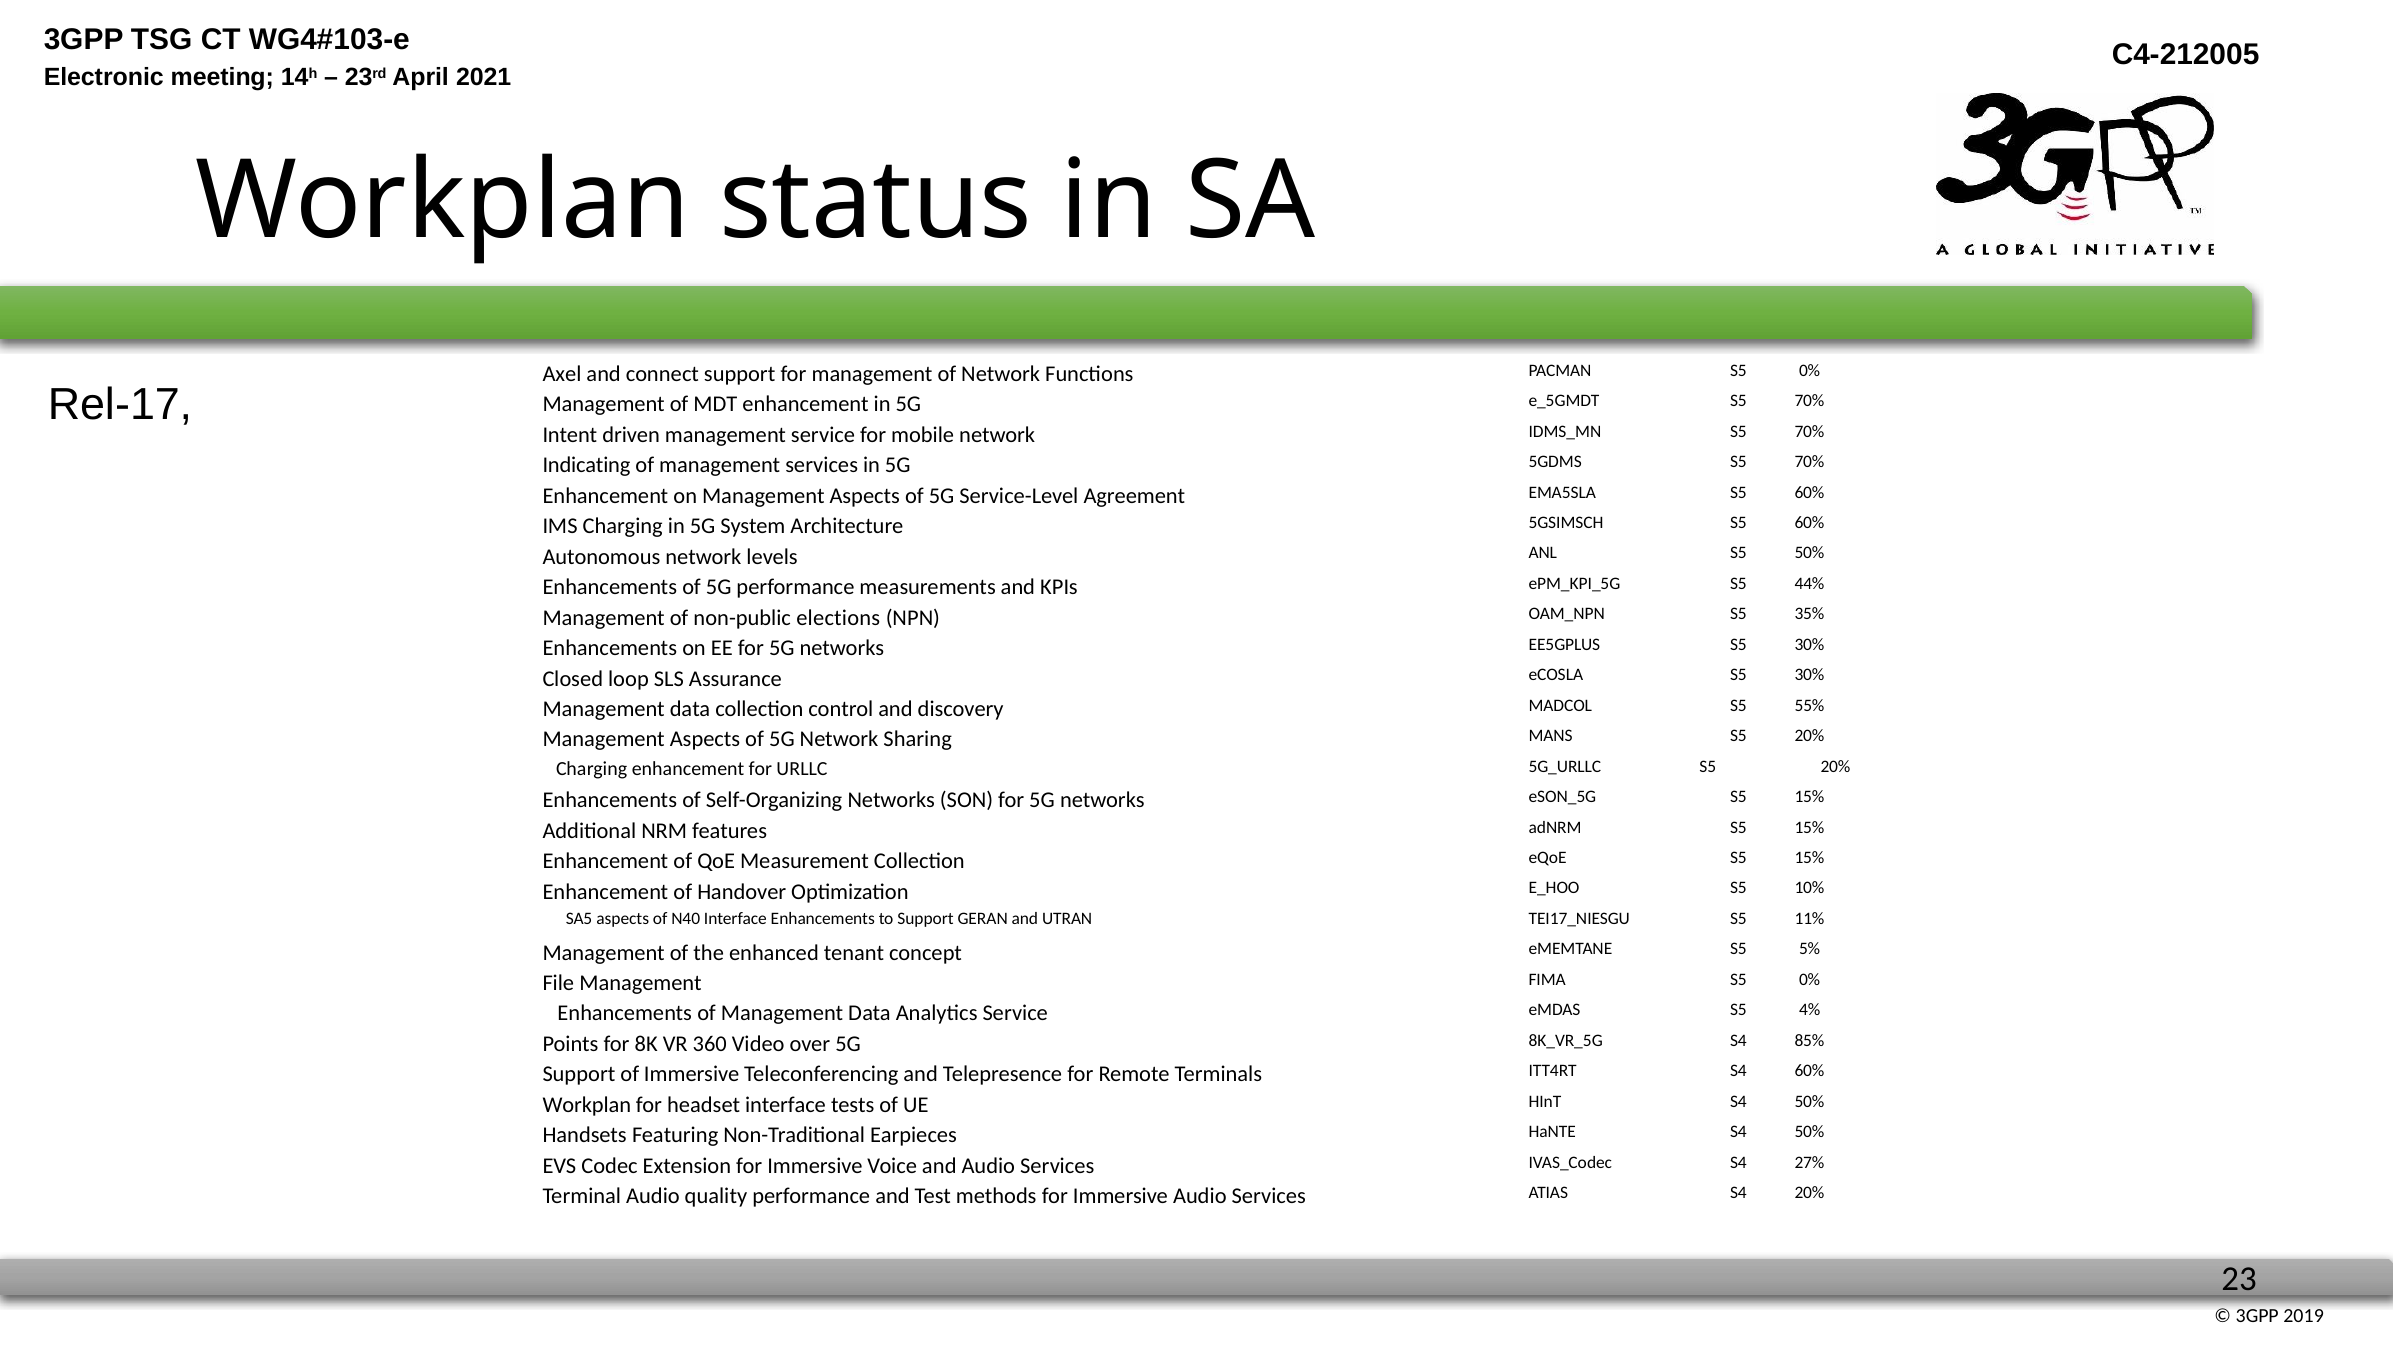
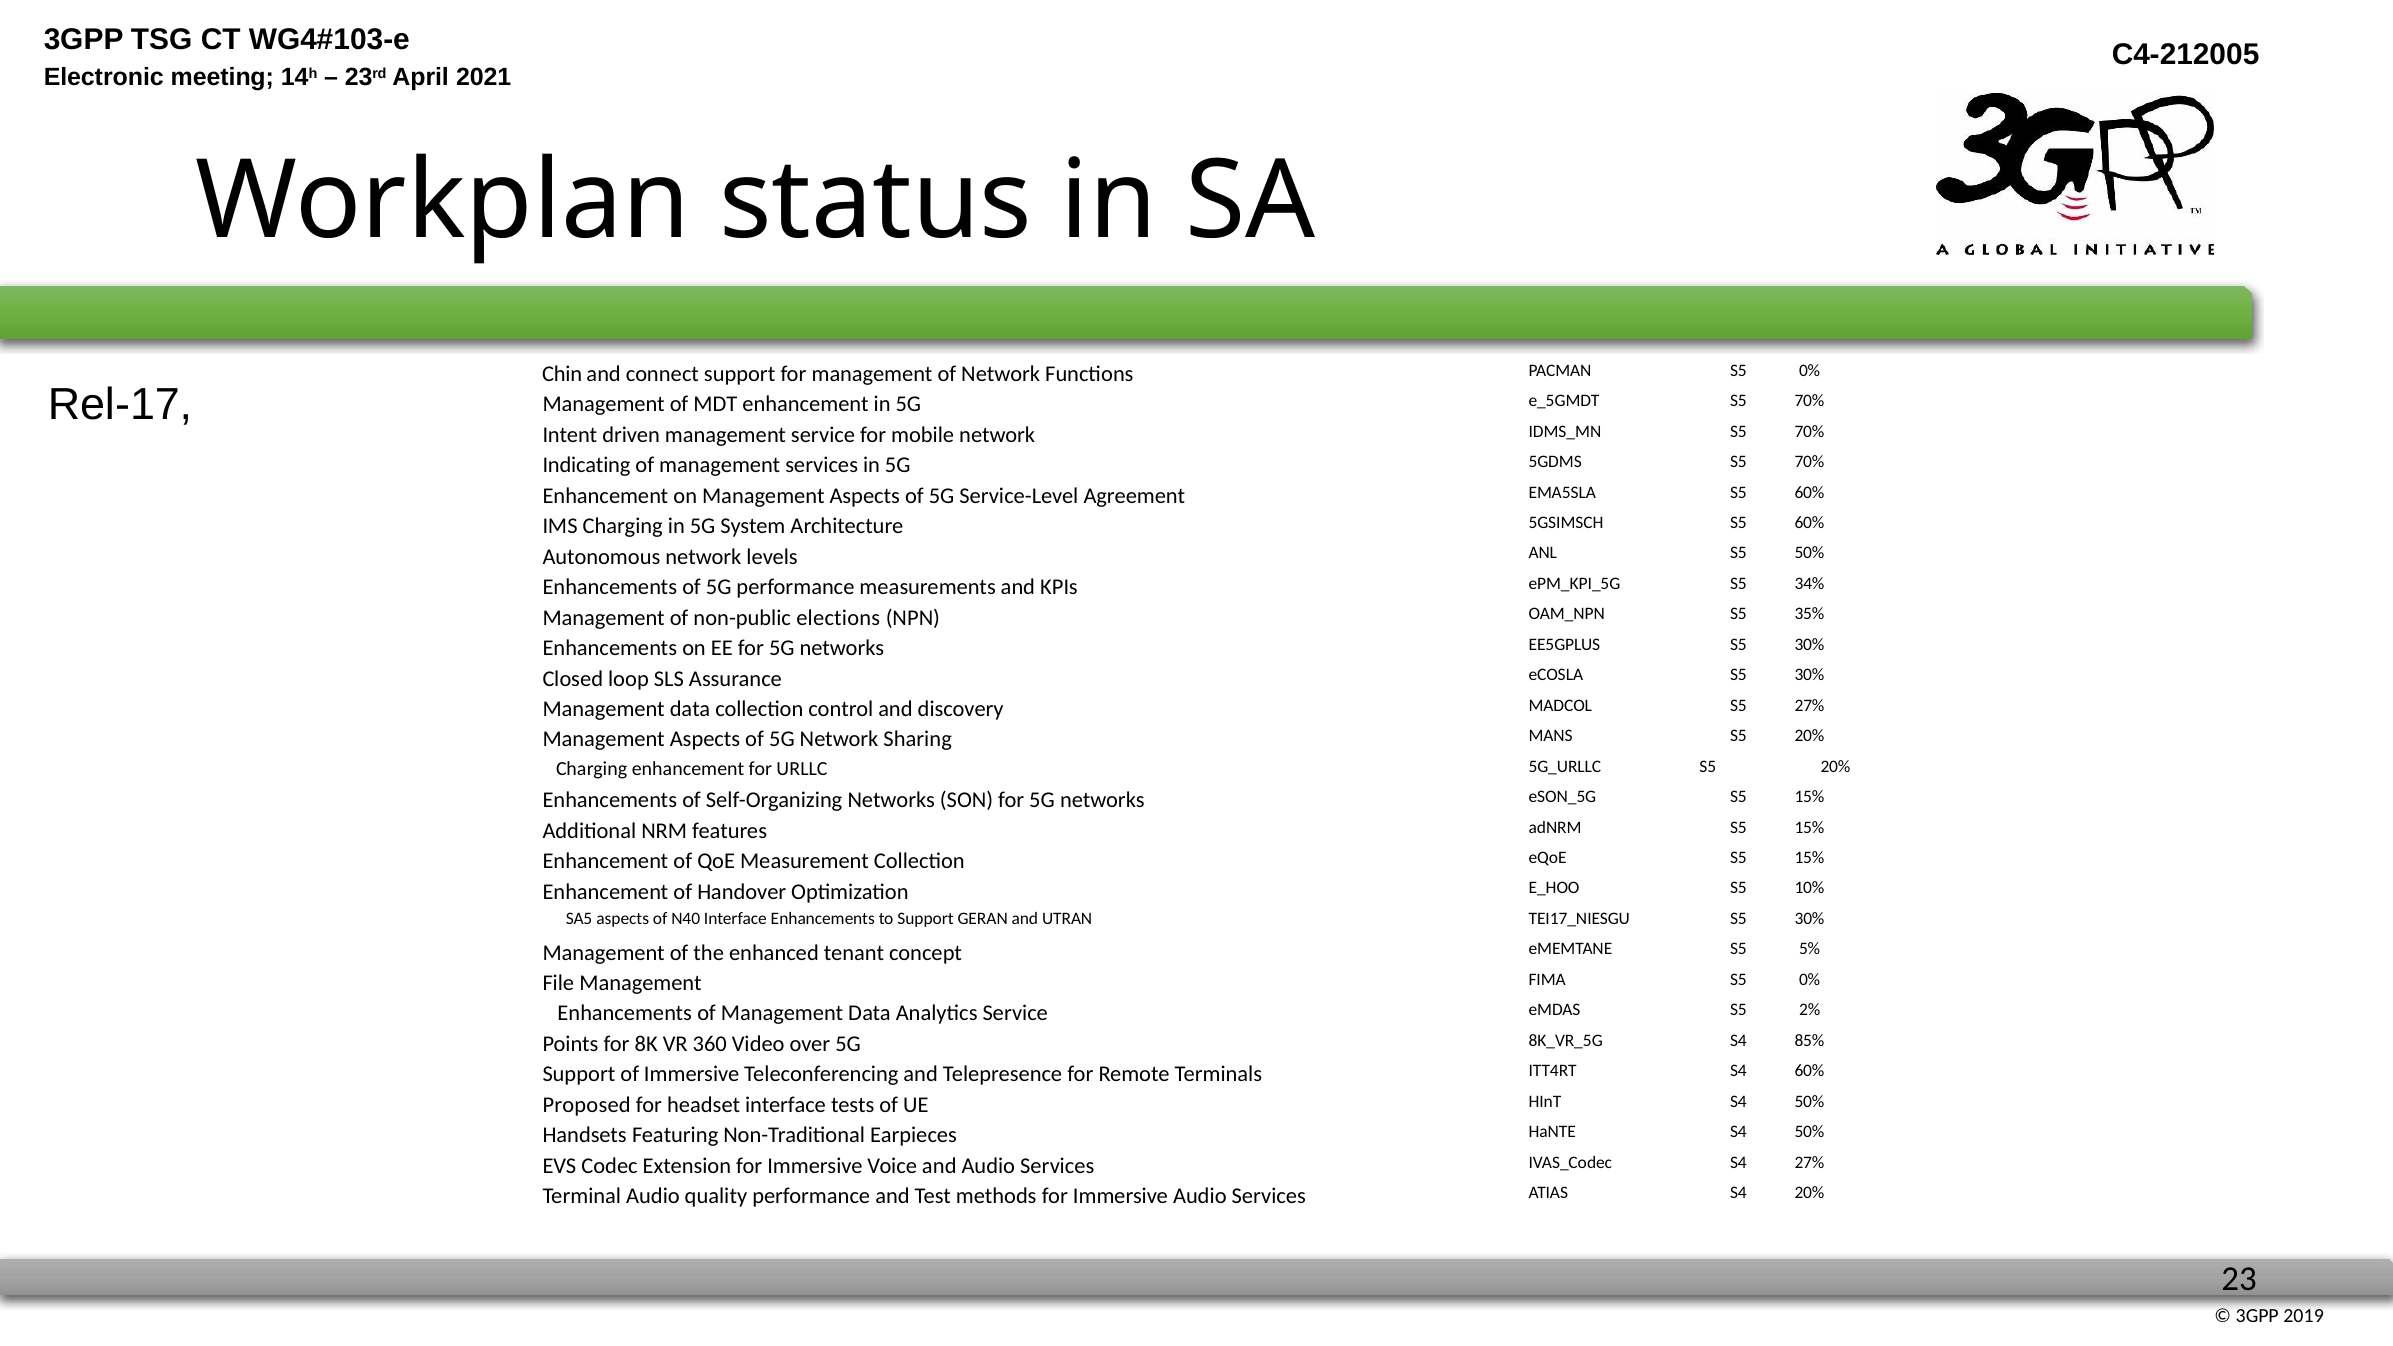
Axel: Axel -> Chin
44%: 44% -> 34%
S5 55%: 55% -> 27%
11% at (1809, 919): 11% -> 30%
4%: 4% -> 2%
Workplan at (587, 1105): Workplan -> Proposed
